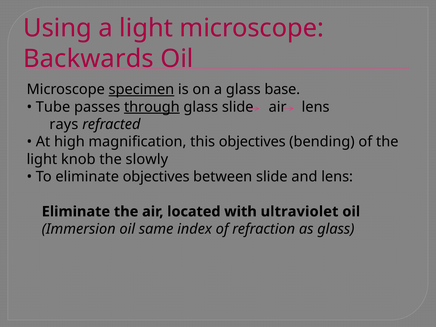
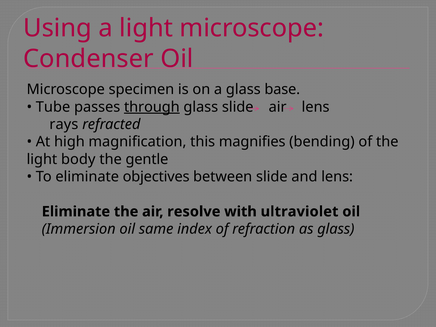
Backwards: Backwards -> Condenser
specimen underline: present -> none
this objectives: objectives -> magnifies
knob: knob -> body
slowly: slowly -> gentle
located: located -> resolve
